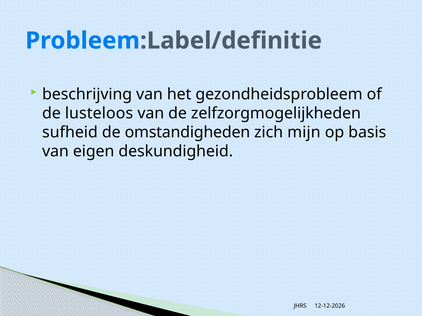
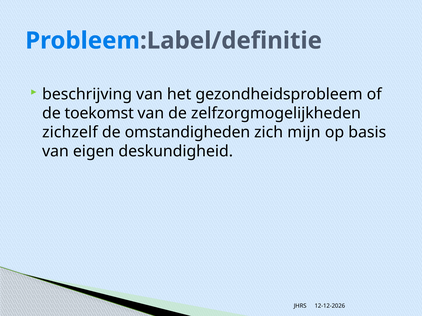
lusteloos: lusteloos -> toekomst
sufheid: sufheid -> zichzelf
